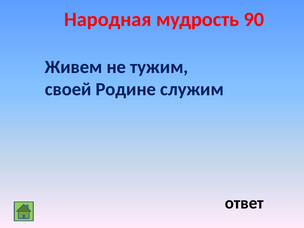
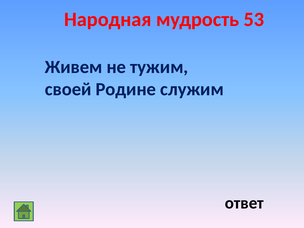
90: 90 -> 53
